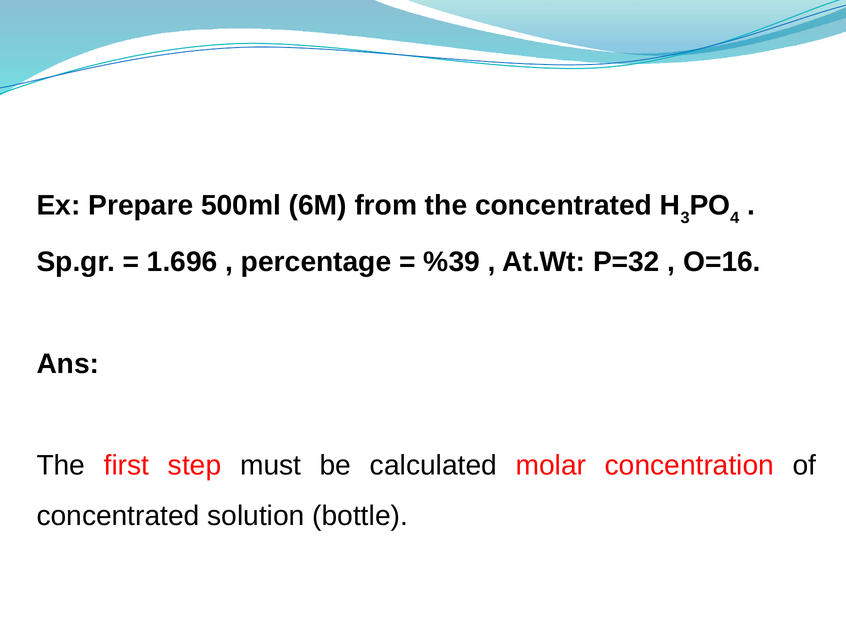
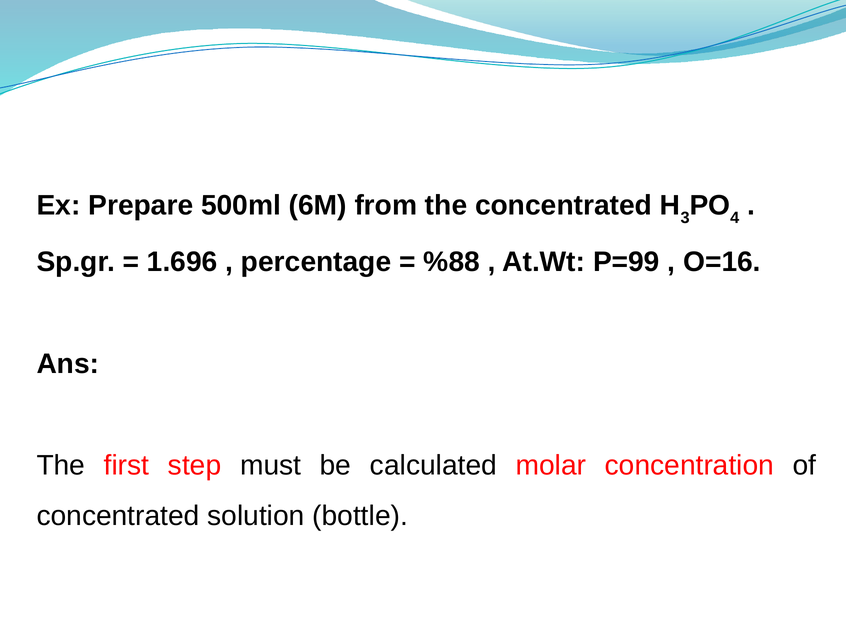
%39: %39 -> %88
P=32: P=32 -> P=99
